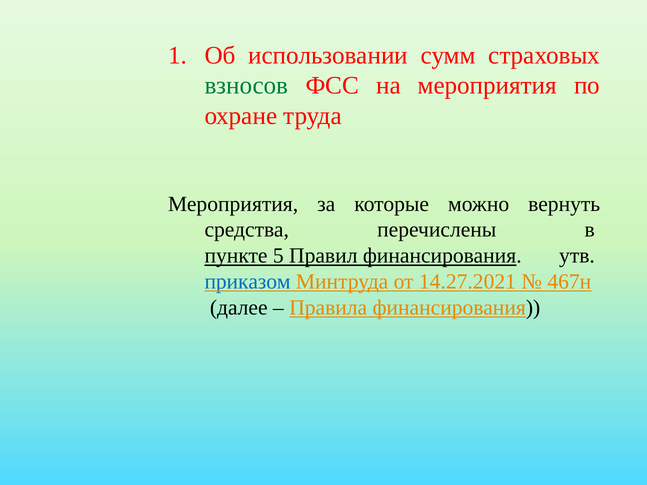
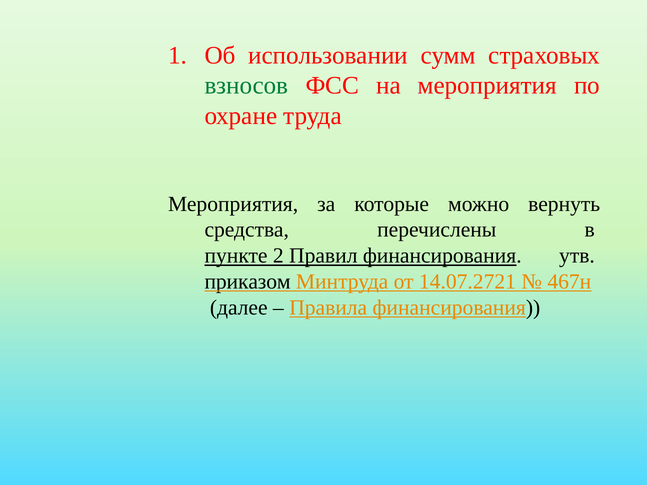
5: 5 -> 2
приказом colour: blue -> black
14.27.2021: 14.27.2021 -> 14.07.2721
